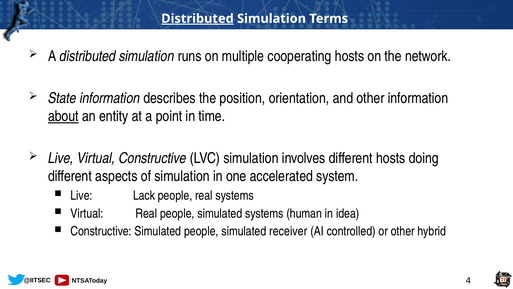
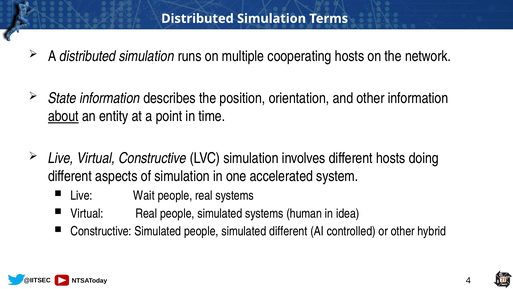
Distributed at (197, 19) underline: present -> none
Lack: Lack -> Wait
simulated receiver: receiver -> different
